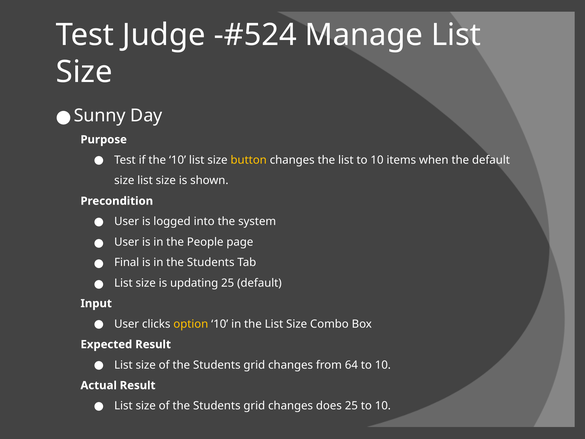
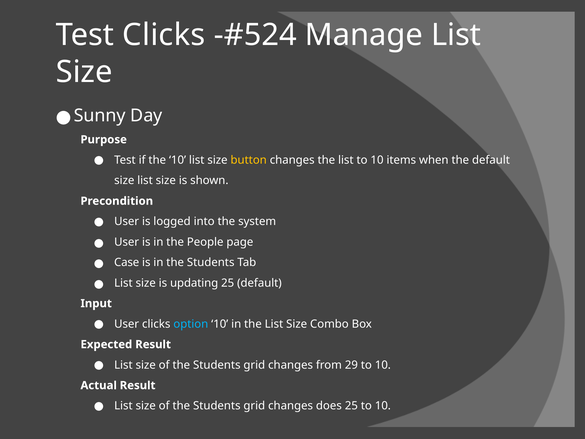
Test Judge: Judge -> Clicks
Final: Final -> Case
option colour: yellow -> light blue
64: 64 -> 29
